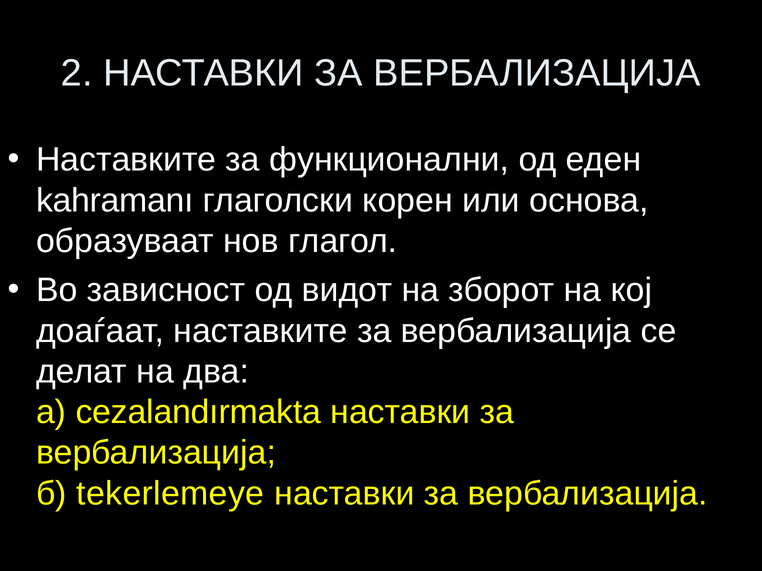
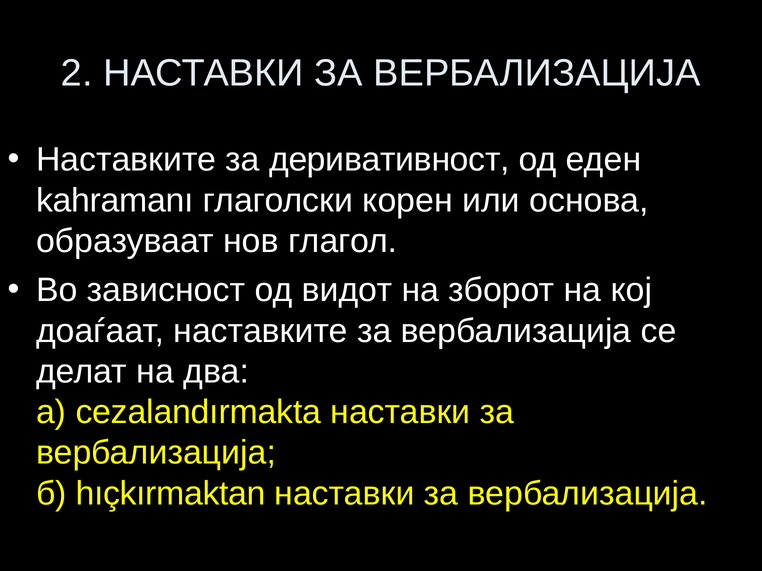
функционални: функционални -> деривативност
tekerlemeye: tekerlemeye -> hıçkırmaktan
